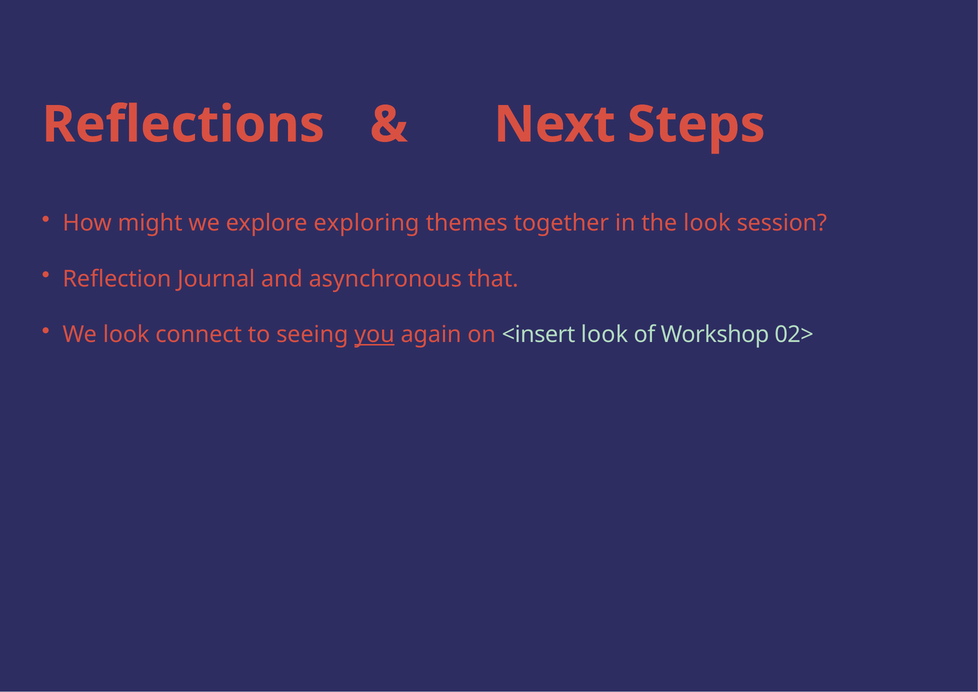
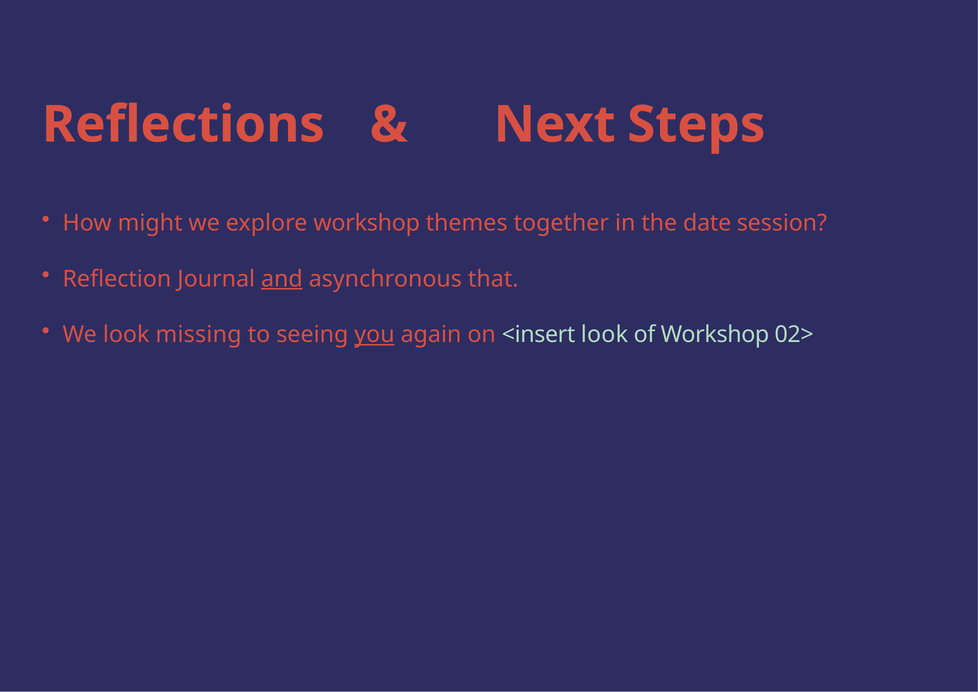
explore exploring: exploring -> workshop
the look: look -> date
and underline: none -> present
connect: connect -> missing
